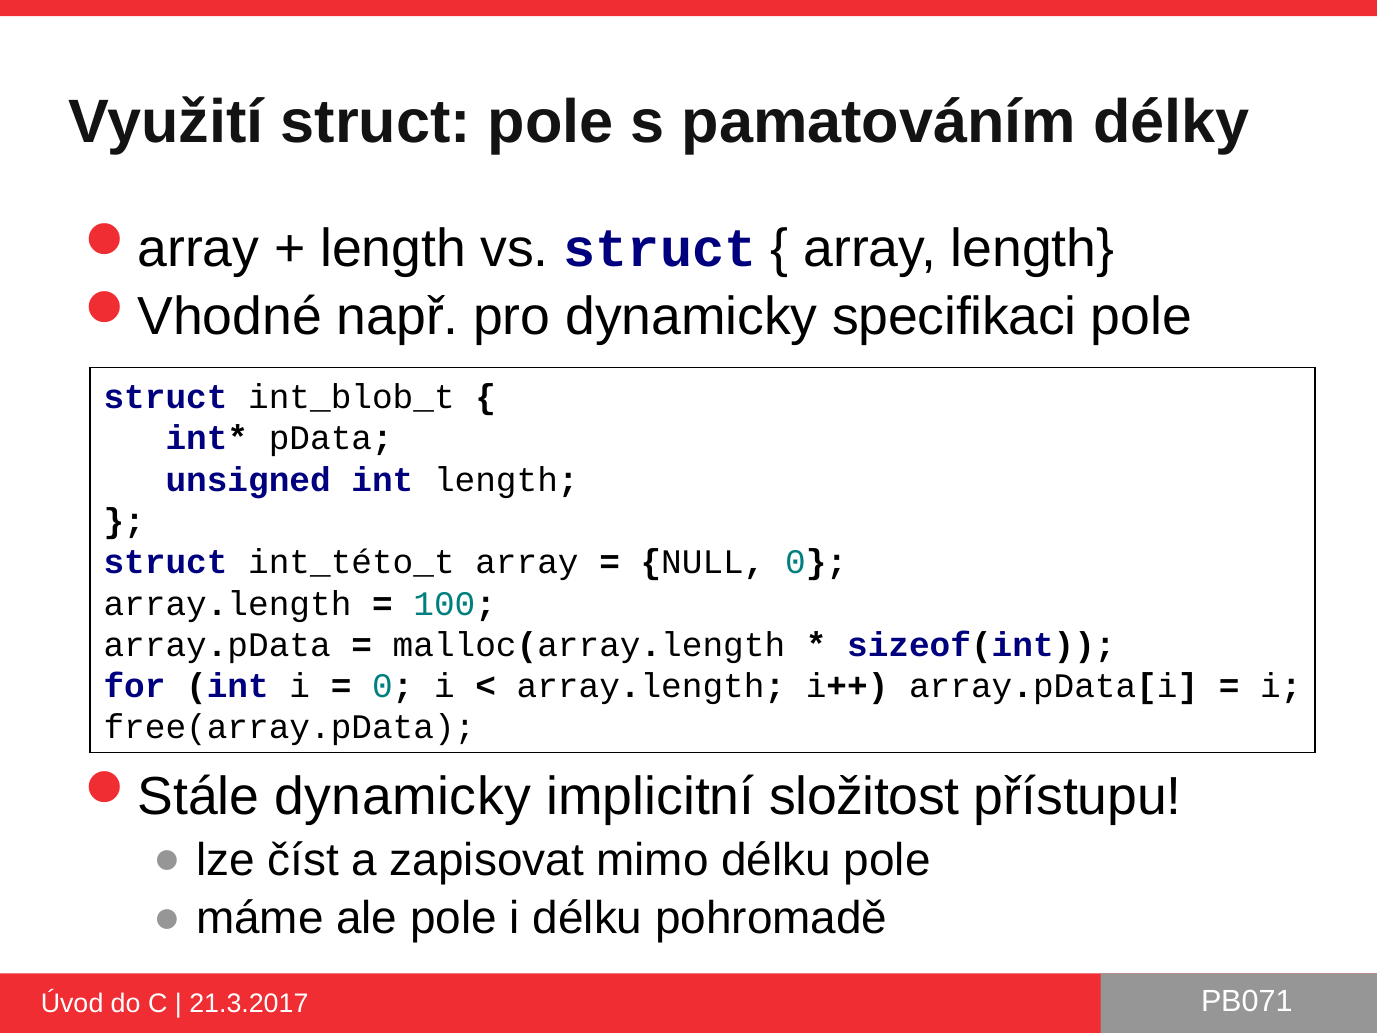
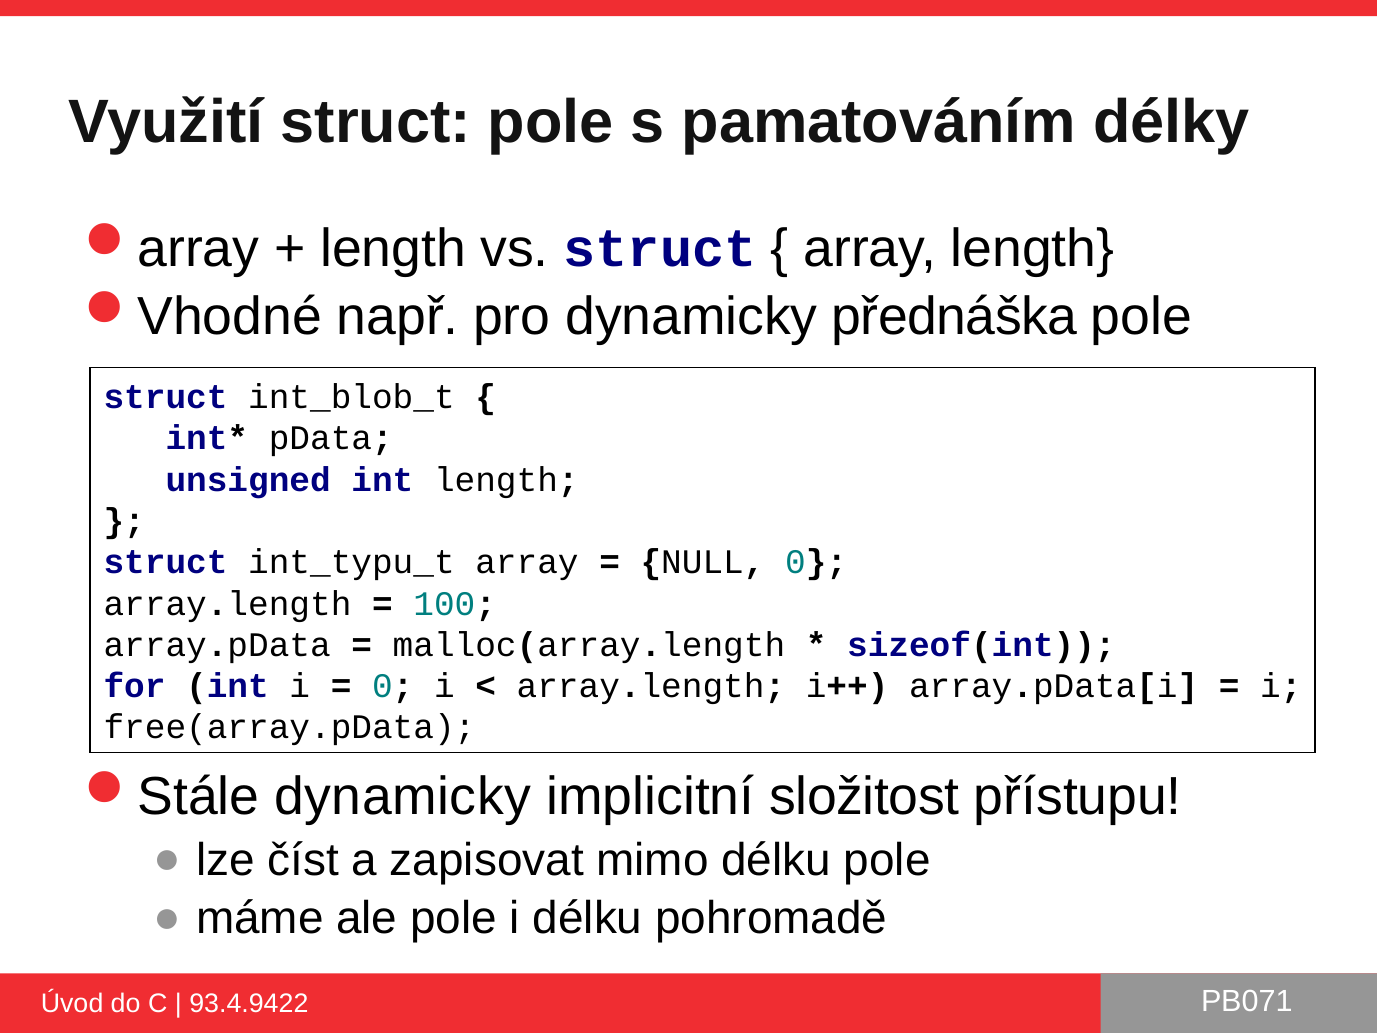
specifikaci: specifikaci -> přednáška
int_této_t: int_této_t -> int_typu_t
21.3.2017: 21.3.2017 -> 93.4.9422
